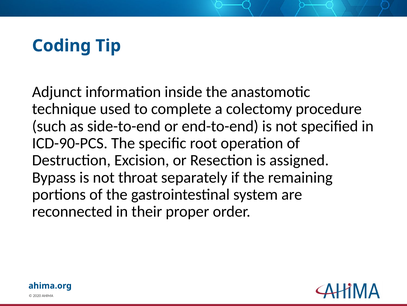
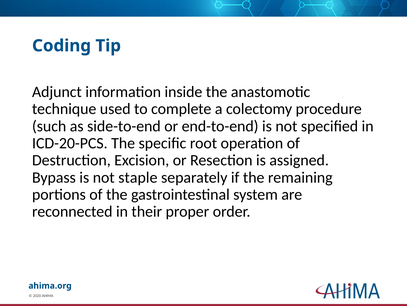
ICD-90-PCS: ICD-90-PCS -> ICD-20-PCS
throat: throat -> staple
